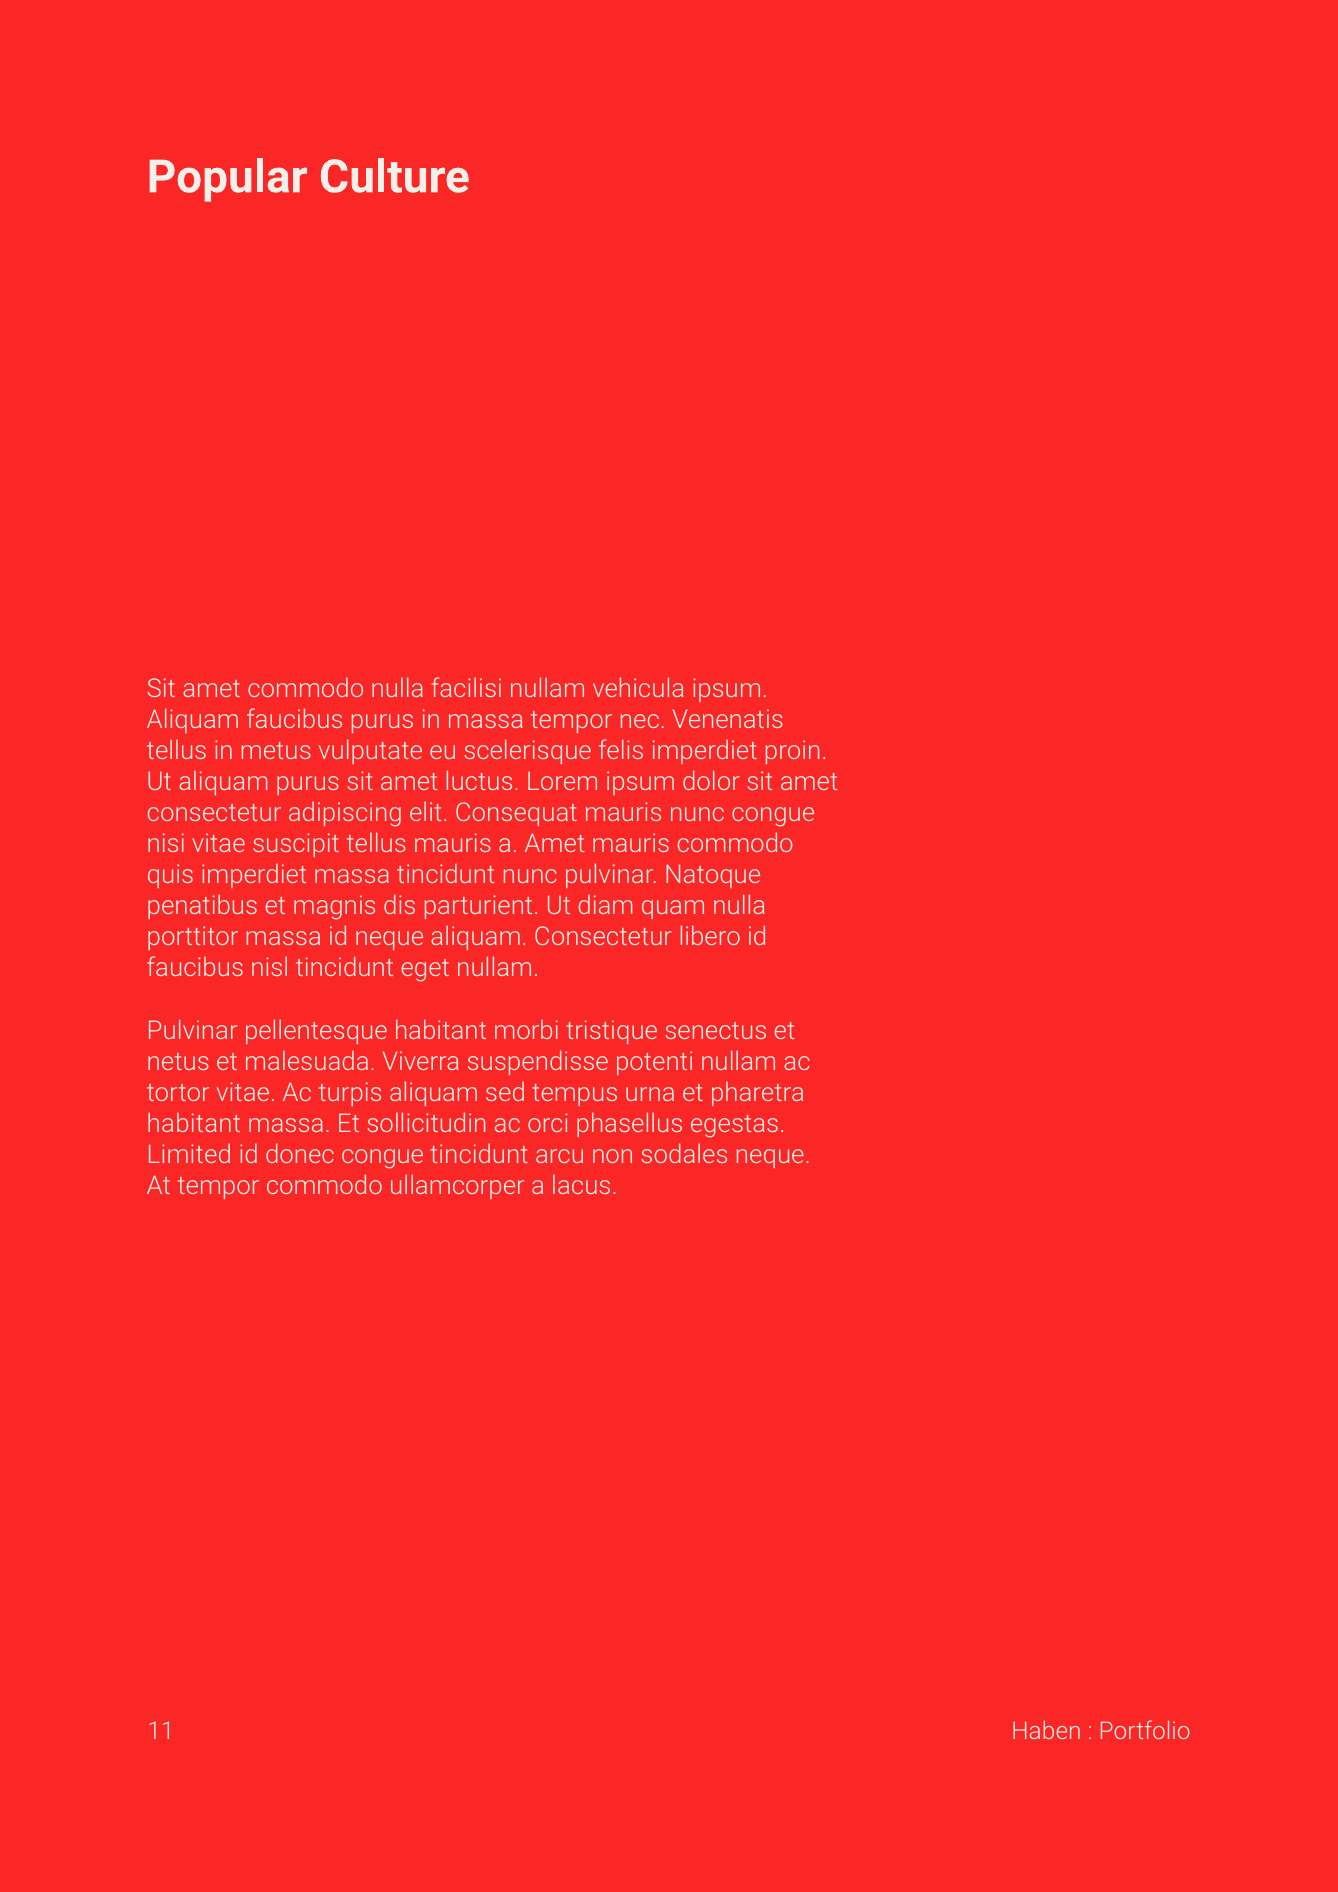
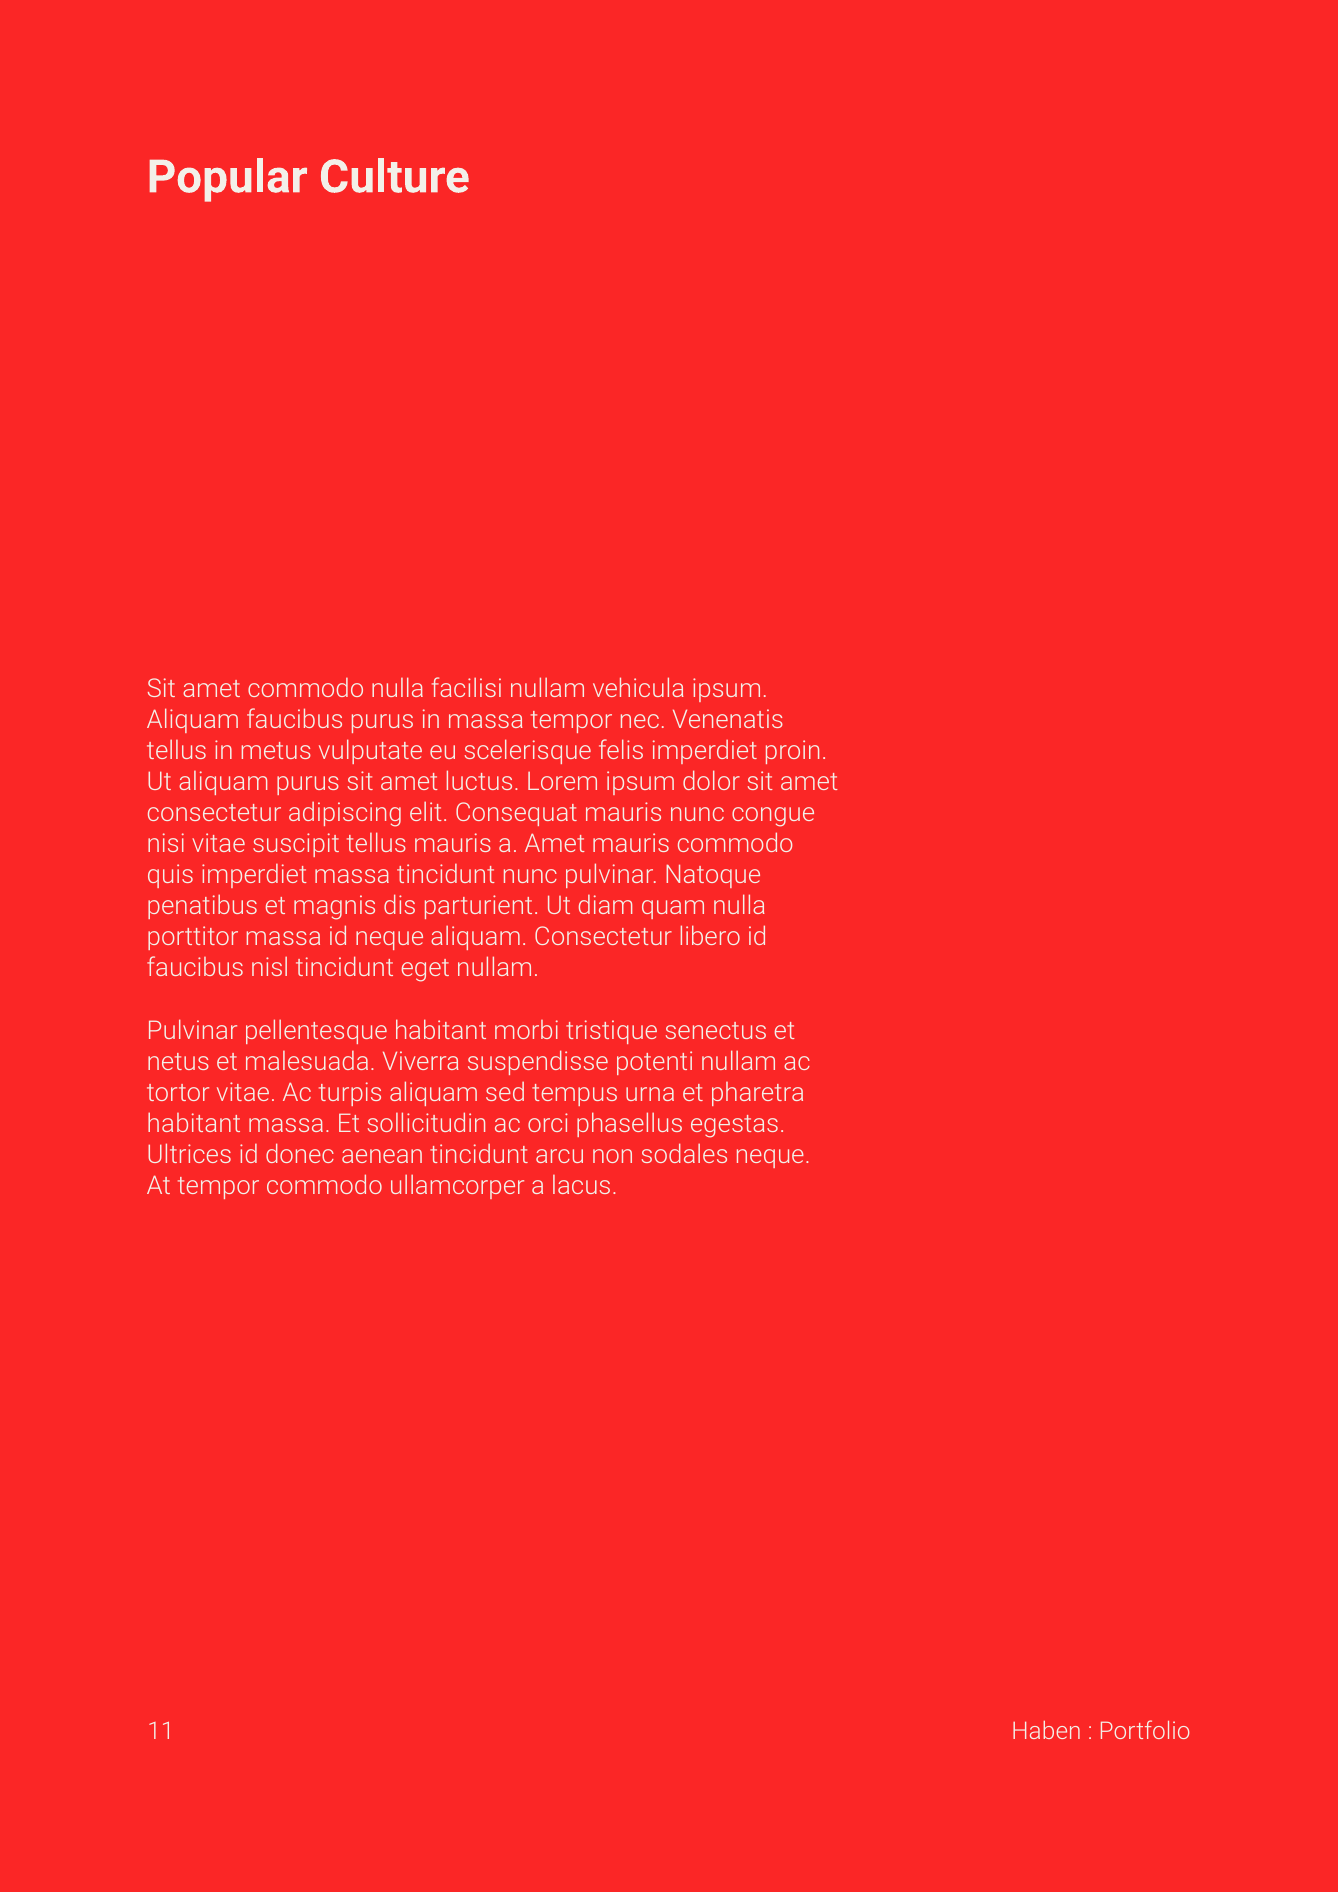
Limited: Limited -> Ultrices
donec congue: congue -> aenean
